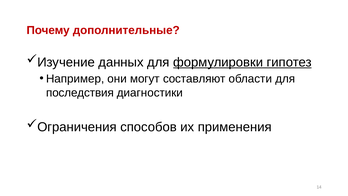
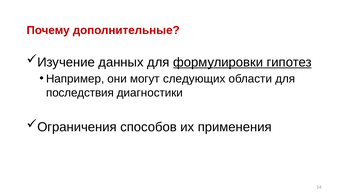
составляют: составляют -> следующих
